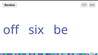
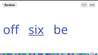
six underline: none -> present
